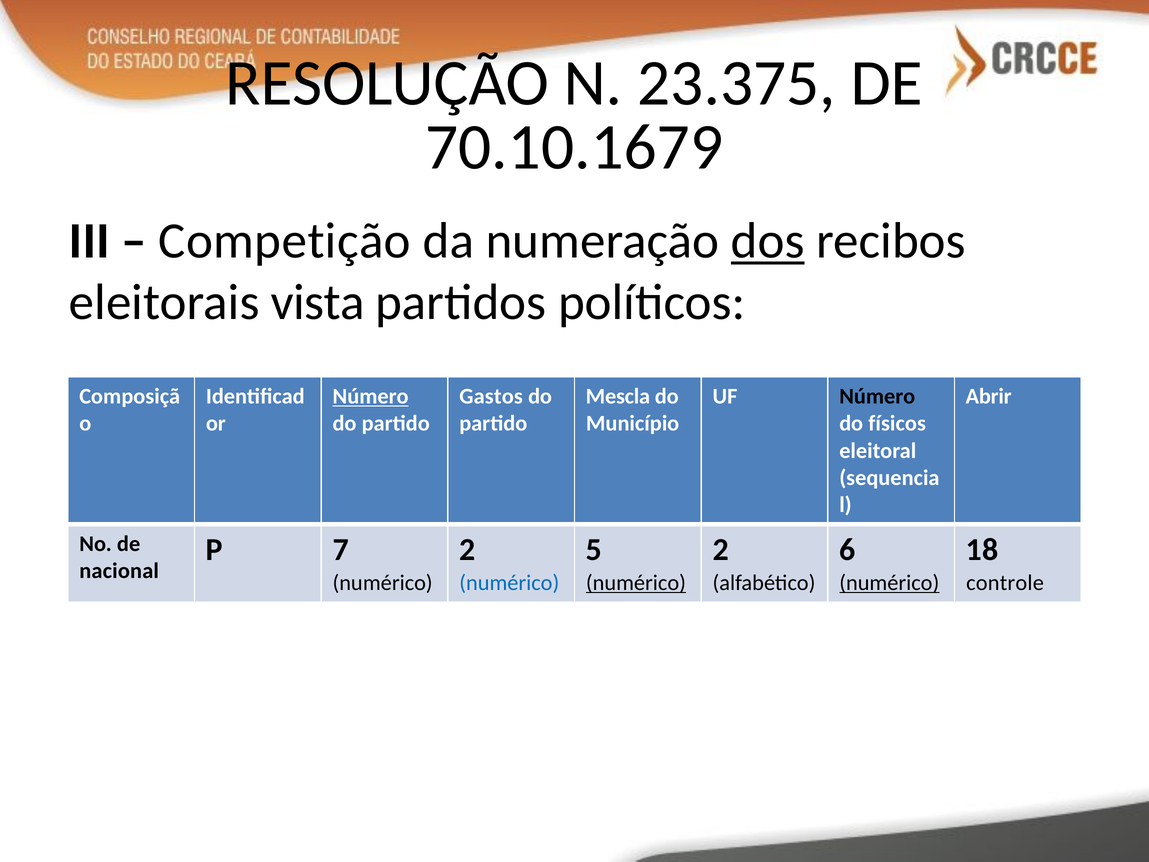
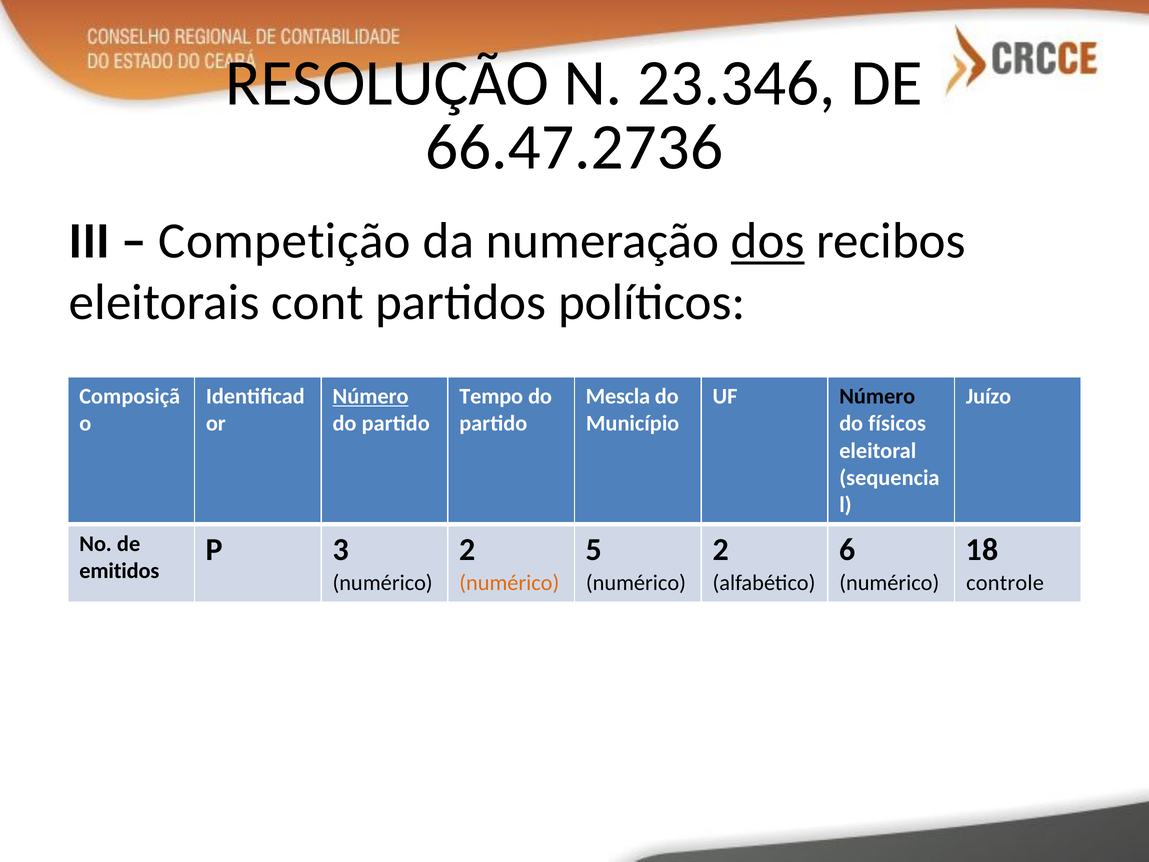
23.375: 23.375 -> 23.346
70.10.1679: 70.10.1679 -> 66.47.2736
vista: vista -> cont
Gastos: Gastos -> Tempo
Abrir: Abrir -> Juízo
7: 7 -> 3
nacional: nacional -> emitidos
numérico at (509, 583) colour: blue -> orange
numérico at (636, 583) underline: present -> none
numérico at (889, 583) underline: present -> none
